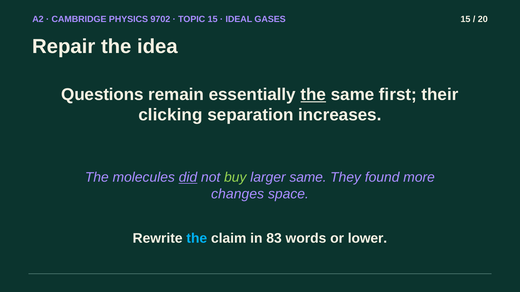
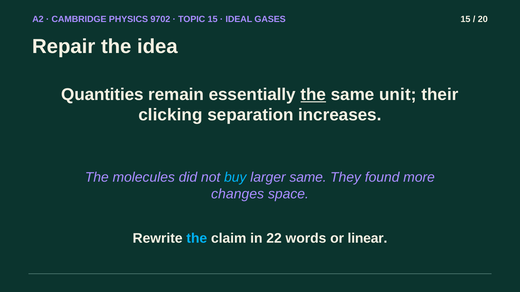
Questions: Questions -> Quantities
first: first -> unit
did underline: present -> none
buy colour: light green -> light blue
83: 83 -> 22
lower: lower -> linear
